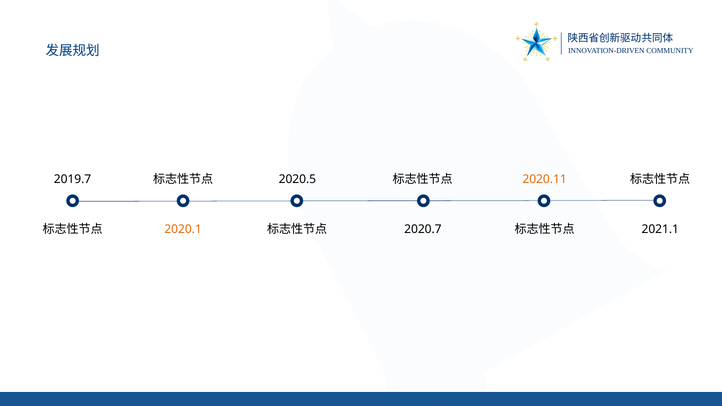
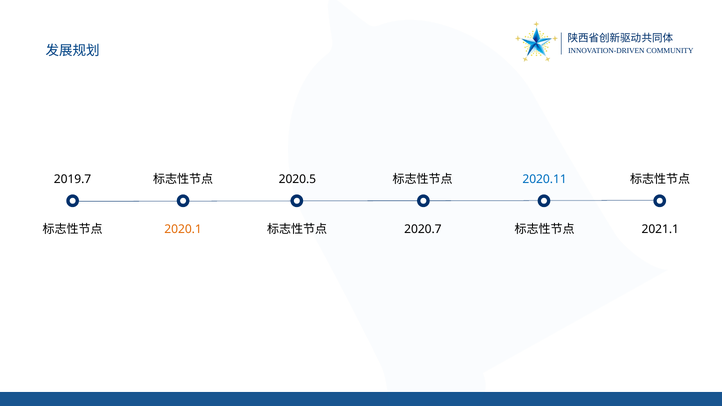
2020.11 colour: orange -> blue
